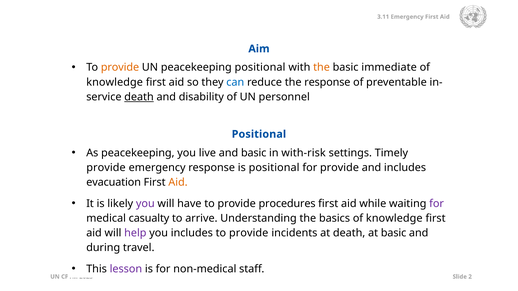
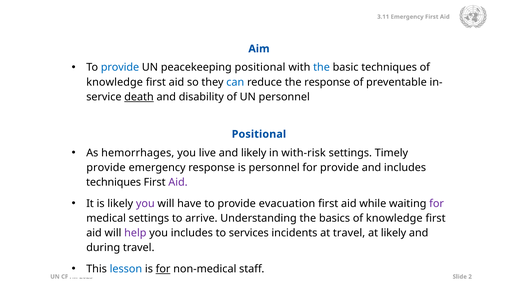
provide at (120, 67) colour: orange -> blue
the at (322, 67) colour: orange -> blue
basic immediate: immediate -> techniques
As peacekeeping: peacekeeping -> hemorrhages
and basic: basic -> likely
is positional: positional -> personnel
evacuation at (114, 183): evacuation -> techniques
Aid at (178, 183) colour: orange -> purple
procedures: procedures -> evacuation
medical casualty: casualty -> settings
provide at (249, 233): provide -> services
at death: death -> travel
at basic: basic -> likely
lesson colour: purple -> blue
for at (163, 269) underline: none -> present
